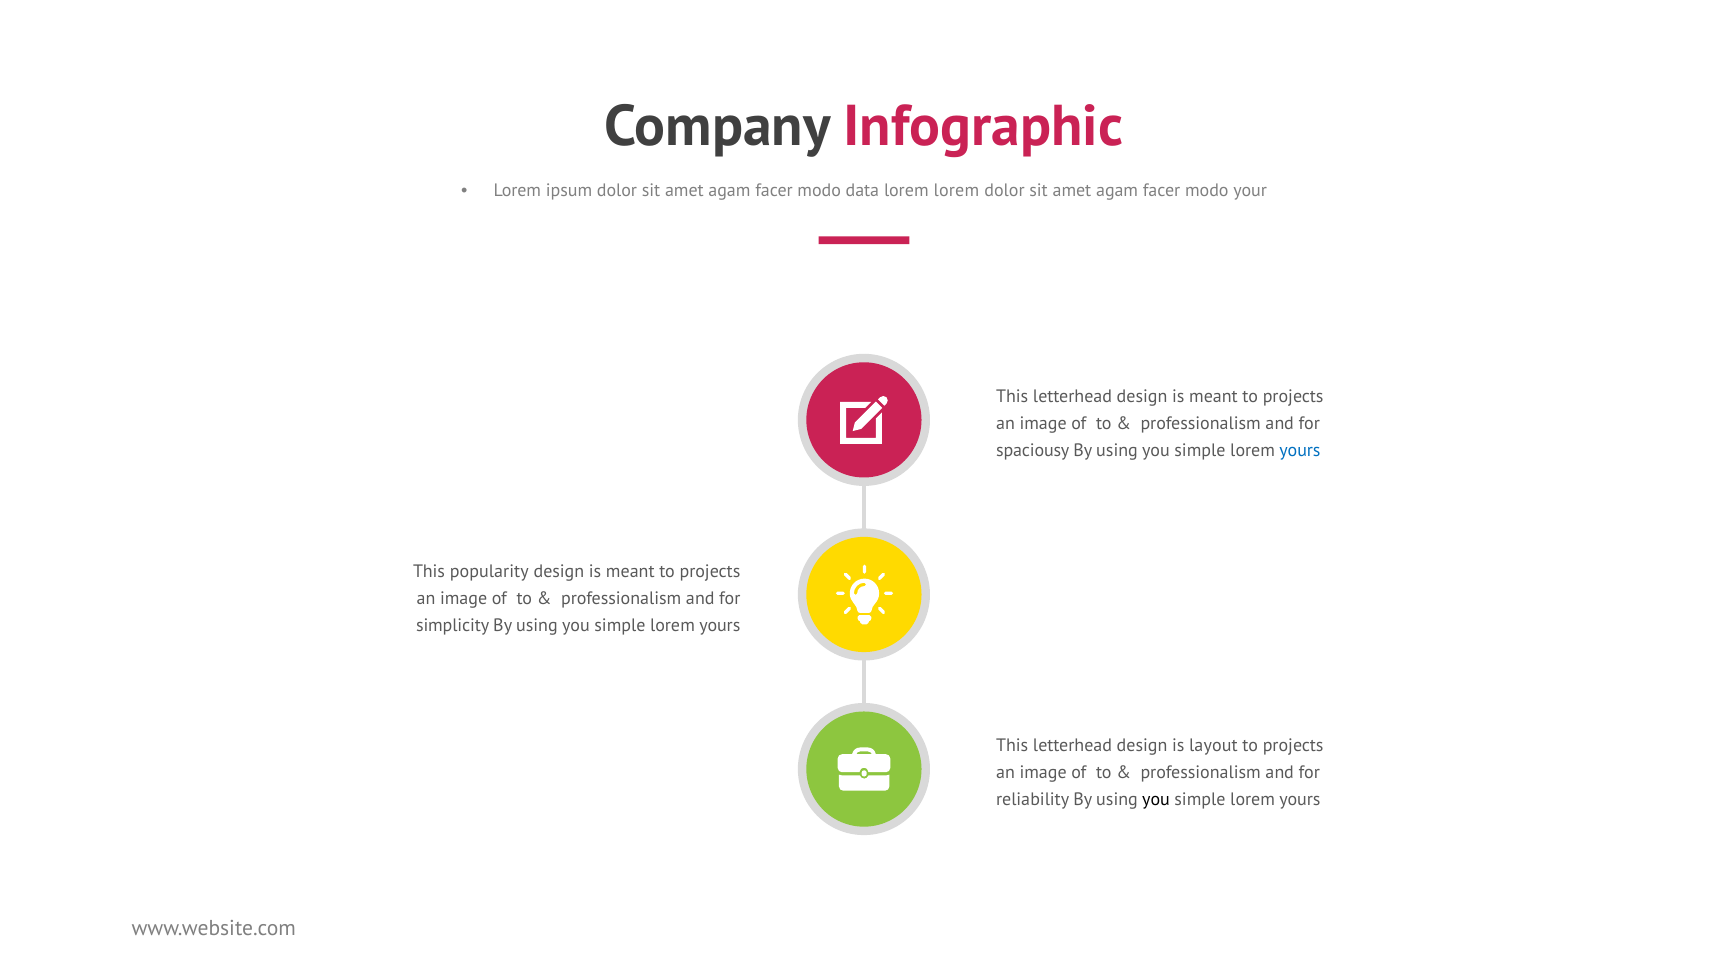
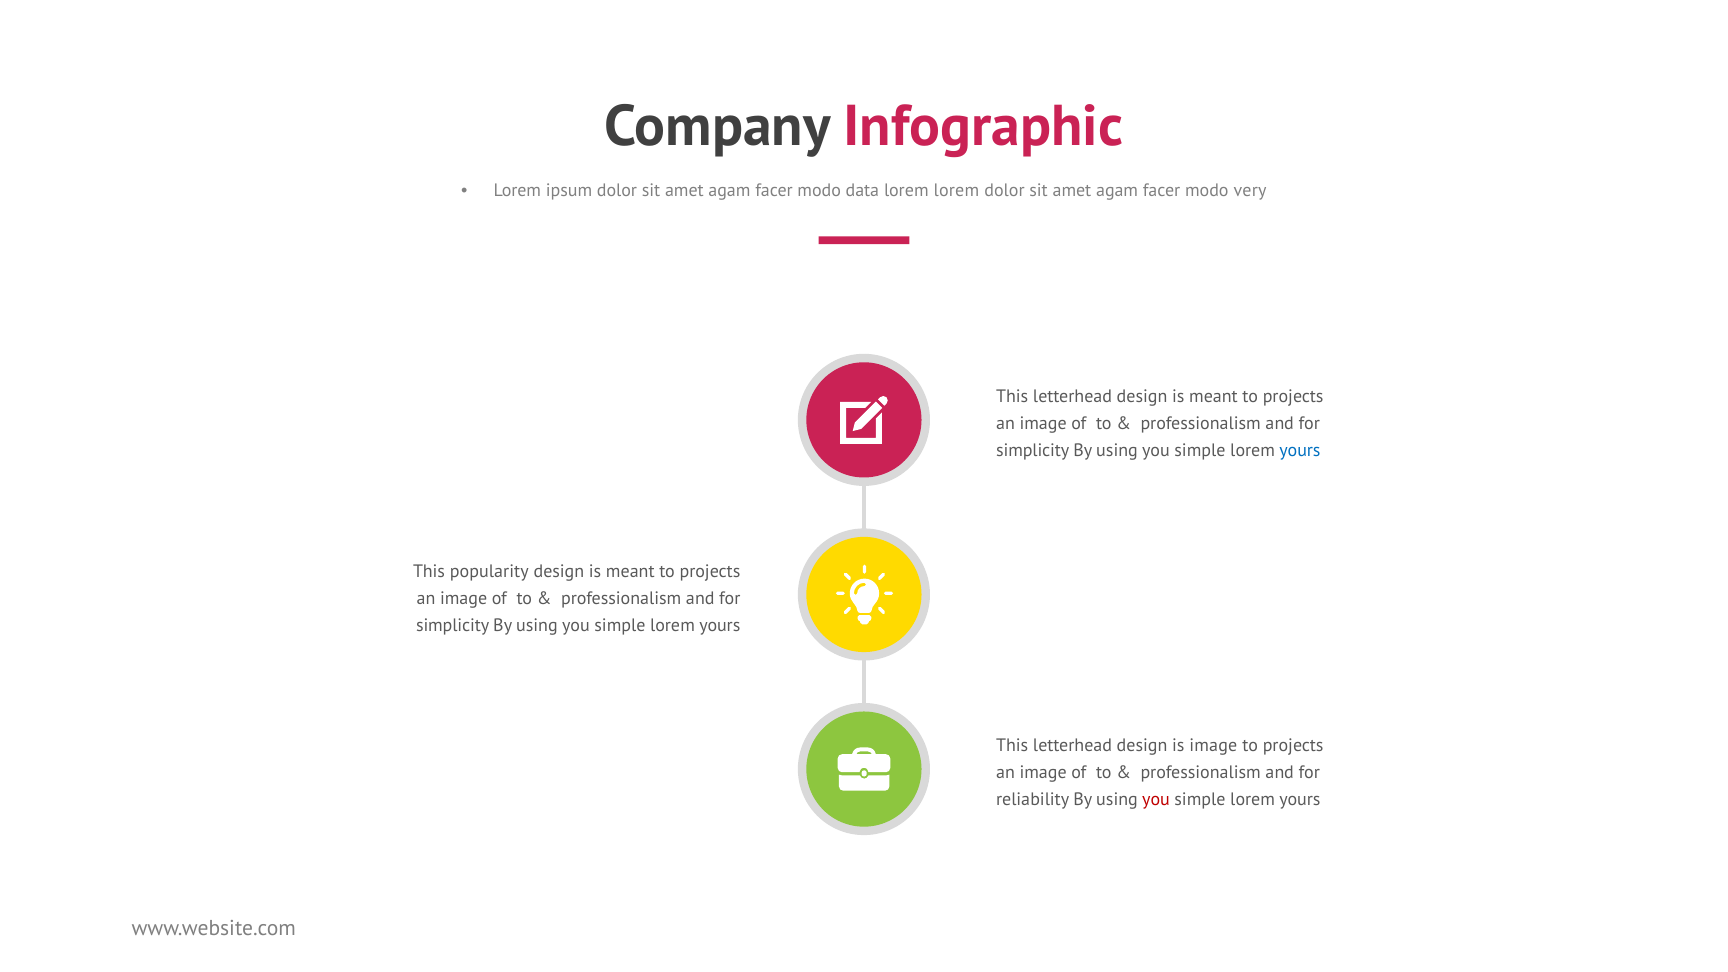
your: your -> very
spaciousy at (1033, 450): spaciousy -> simplicity
is layout: layout -> image
you at (1156, 800) colour: black -> red
